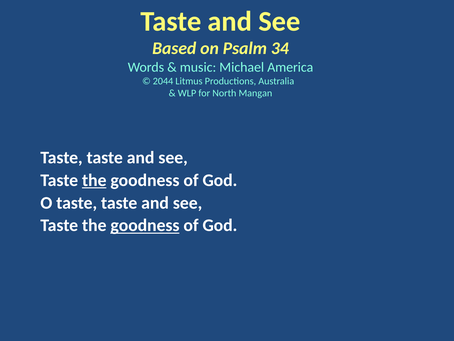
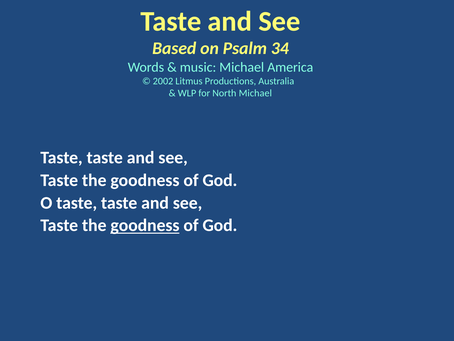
2044: 2044 -> 2002
North Mangan: Mangan -> Michael
the at (94, 180) underline: present -> none
